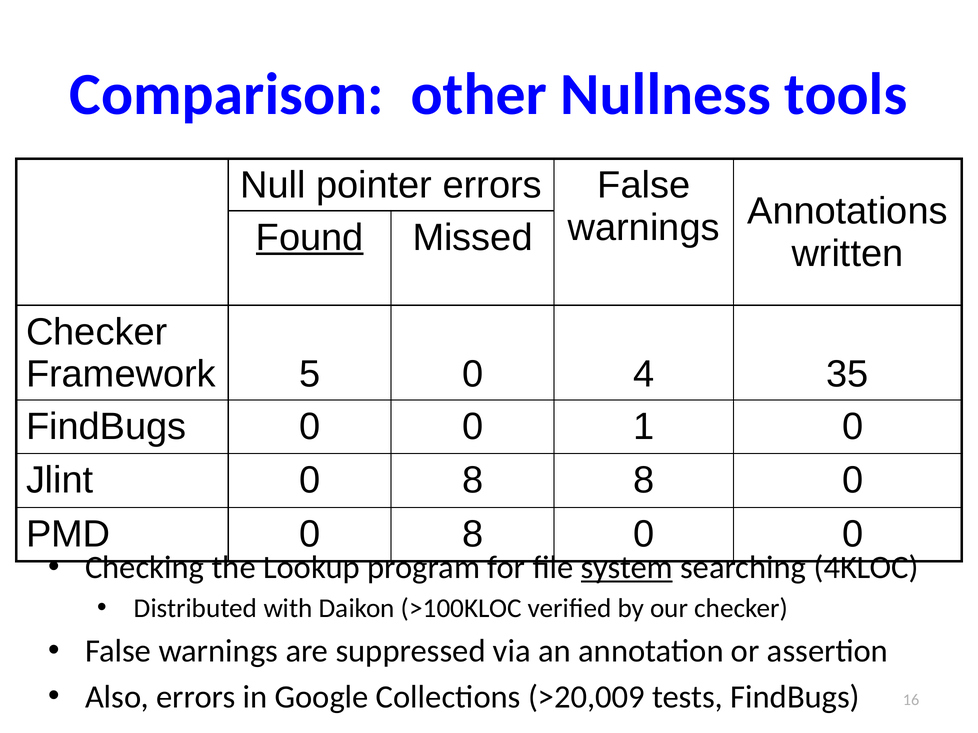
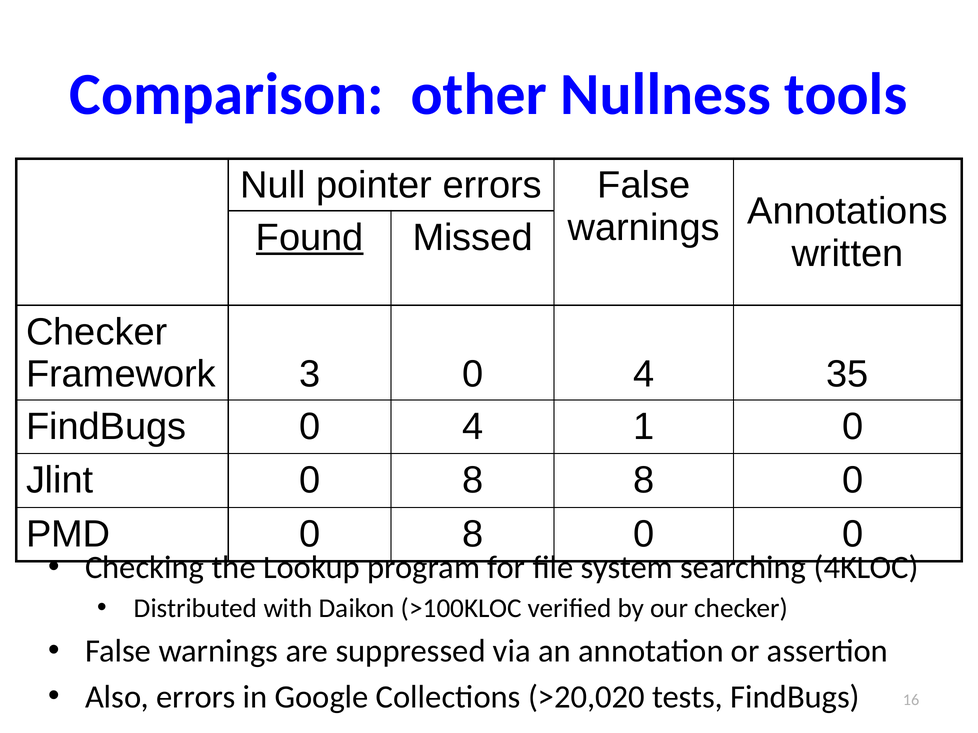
5: 5 -> 3
FindBugs 0 0: 0 -> 4
system underline: present -> none
>20,009: >20,009 -> >20,020
